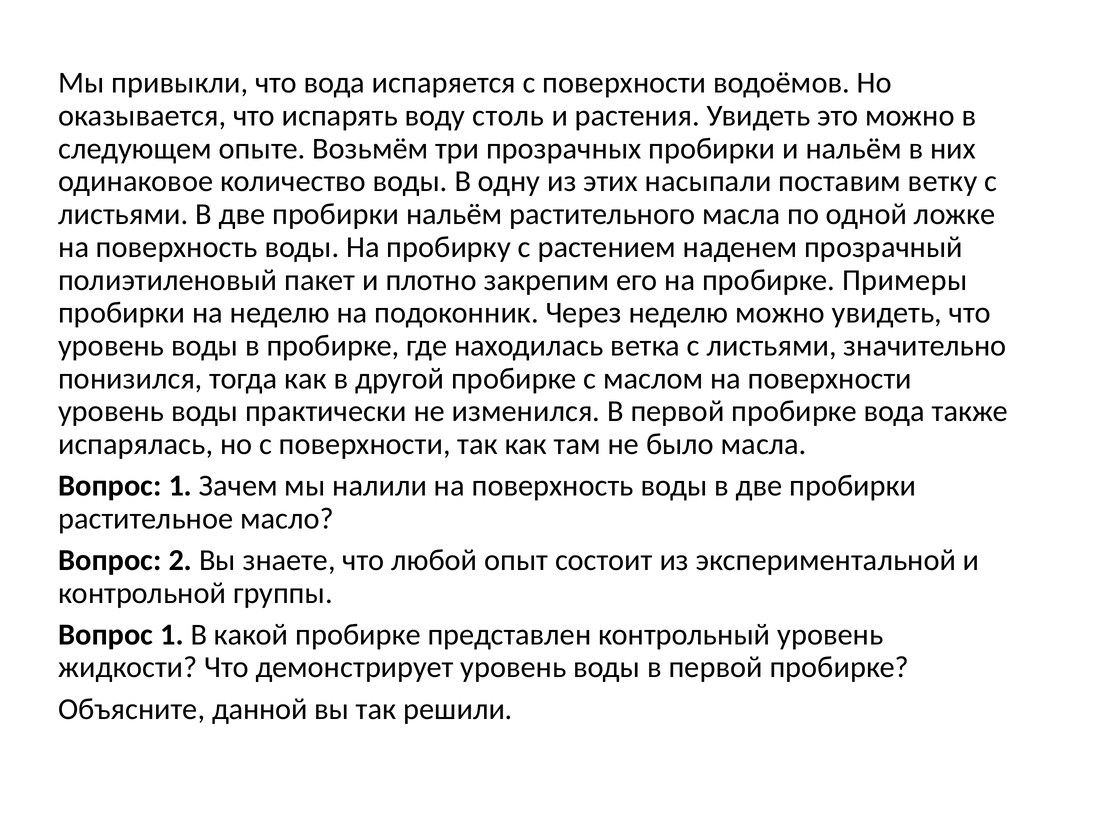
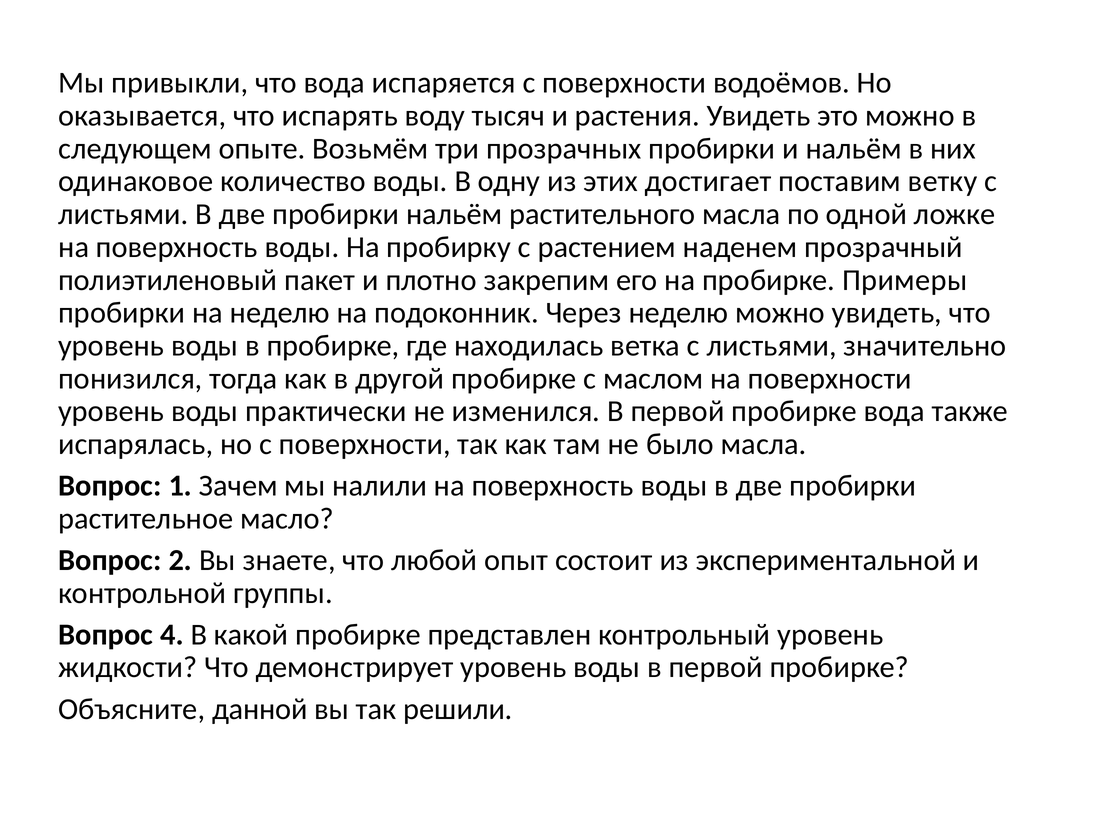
столь: столь -> тысяч
насыпали: насыпали -> достигает
1 at (172, 634): 1 -> 4
